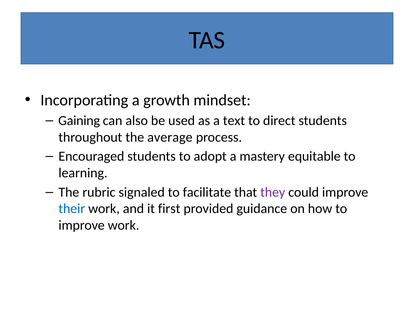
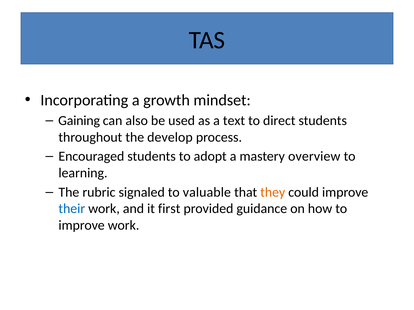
average: average -> develop
equitable: equitable -> overview
facilitate: facilitate -> valuable
they colour: purple -> orange
